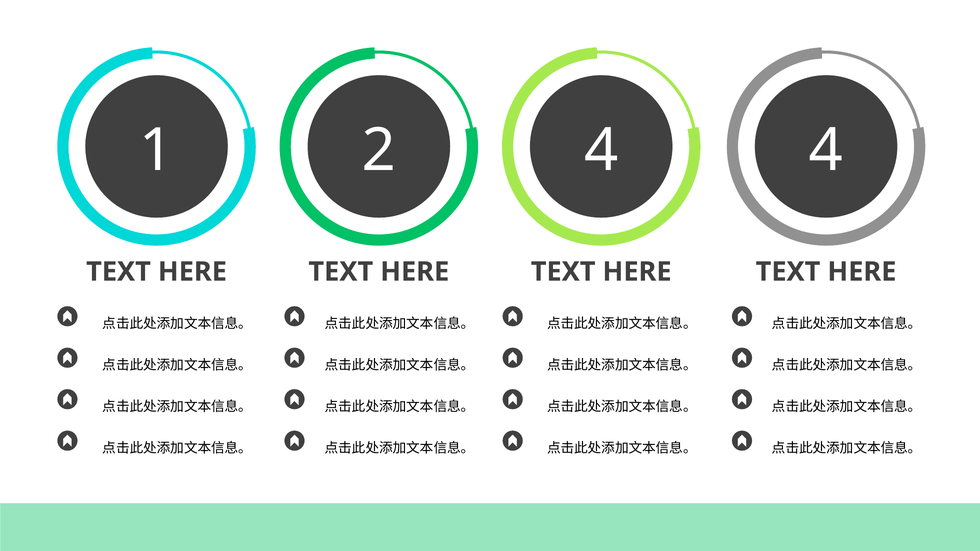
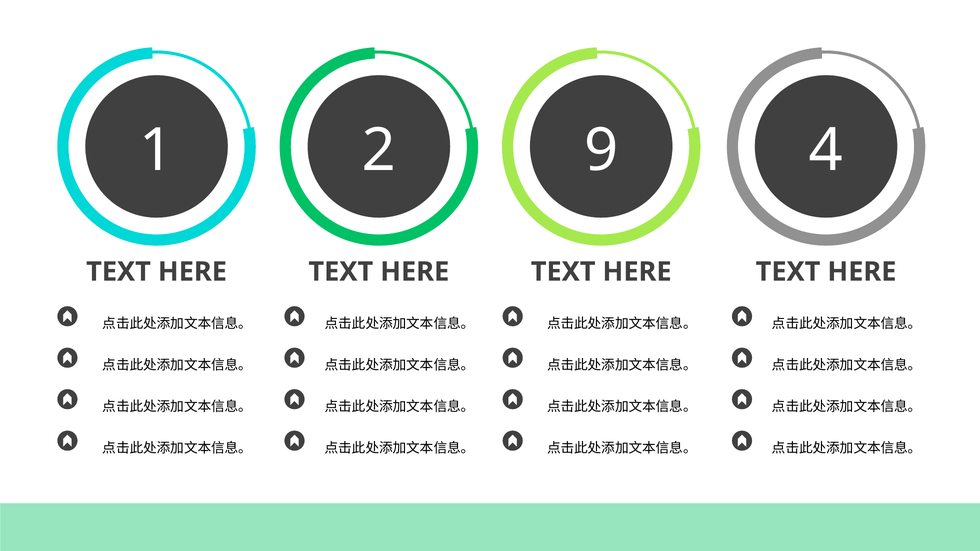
2 4: 4 -> 9
